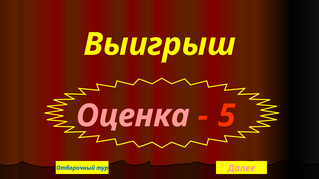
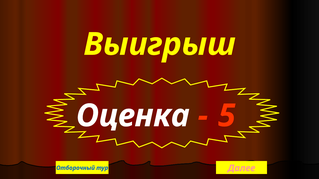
Оценка colour: pink -> white
